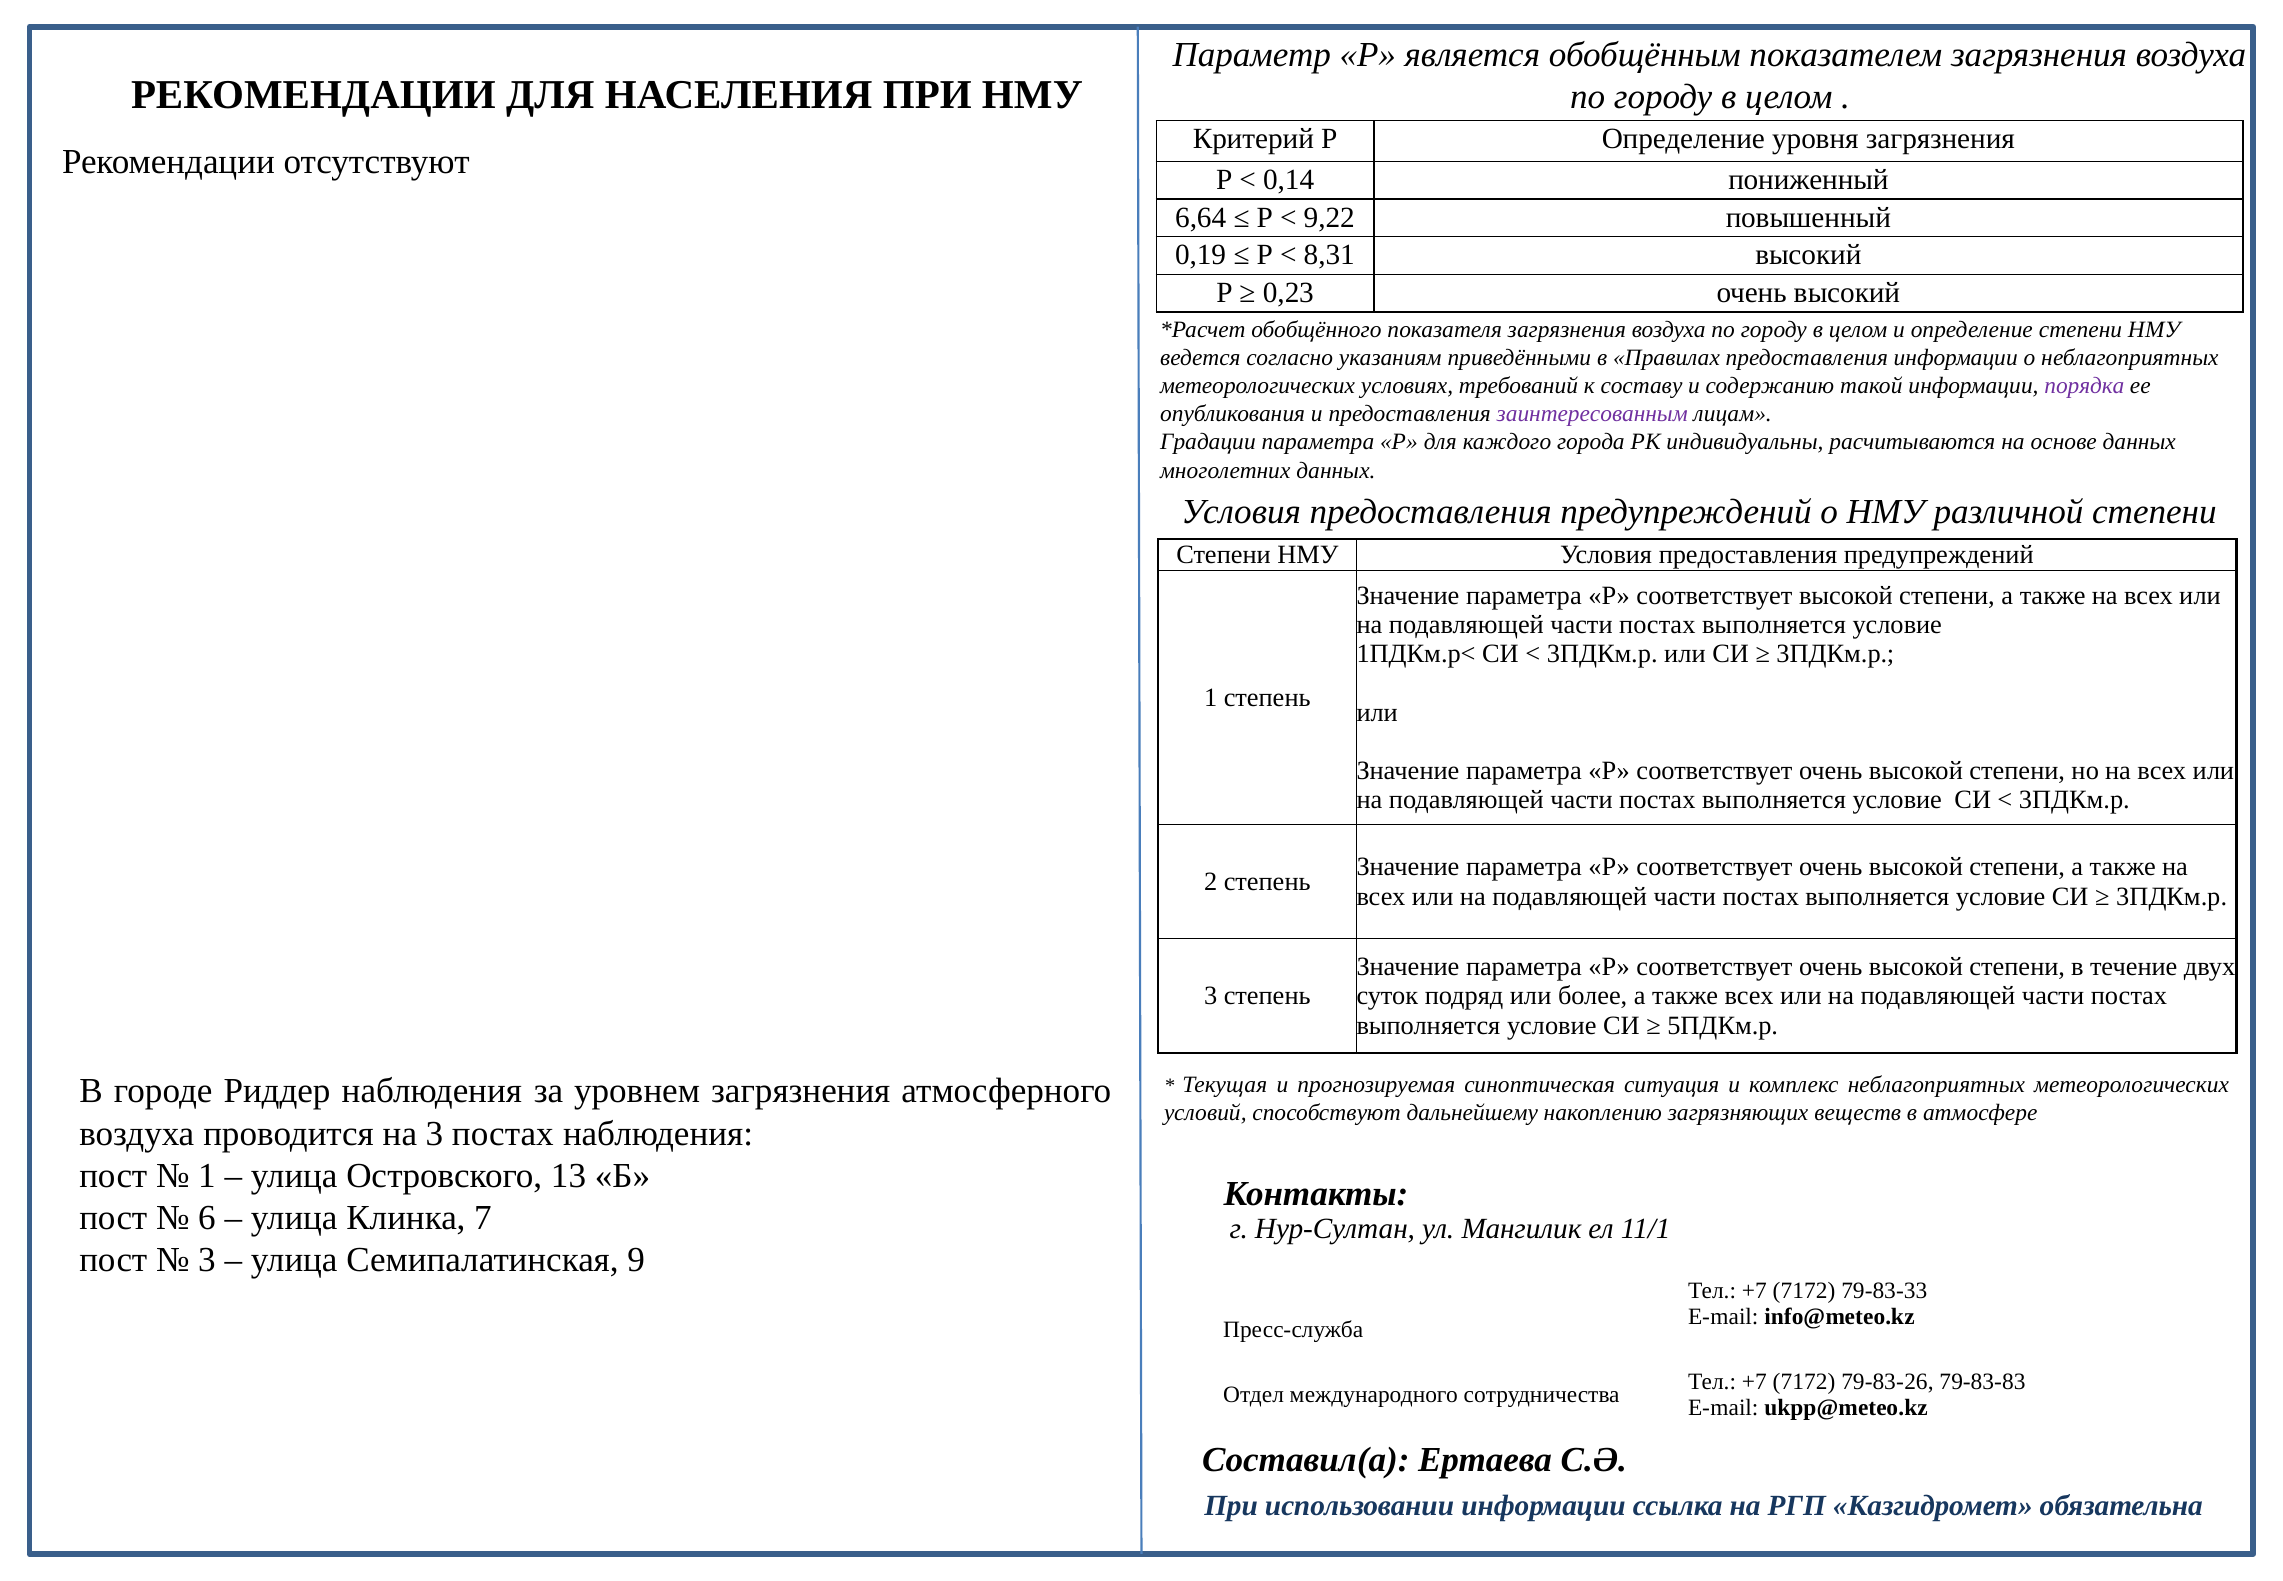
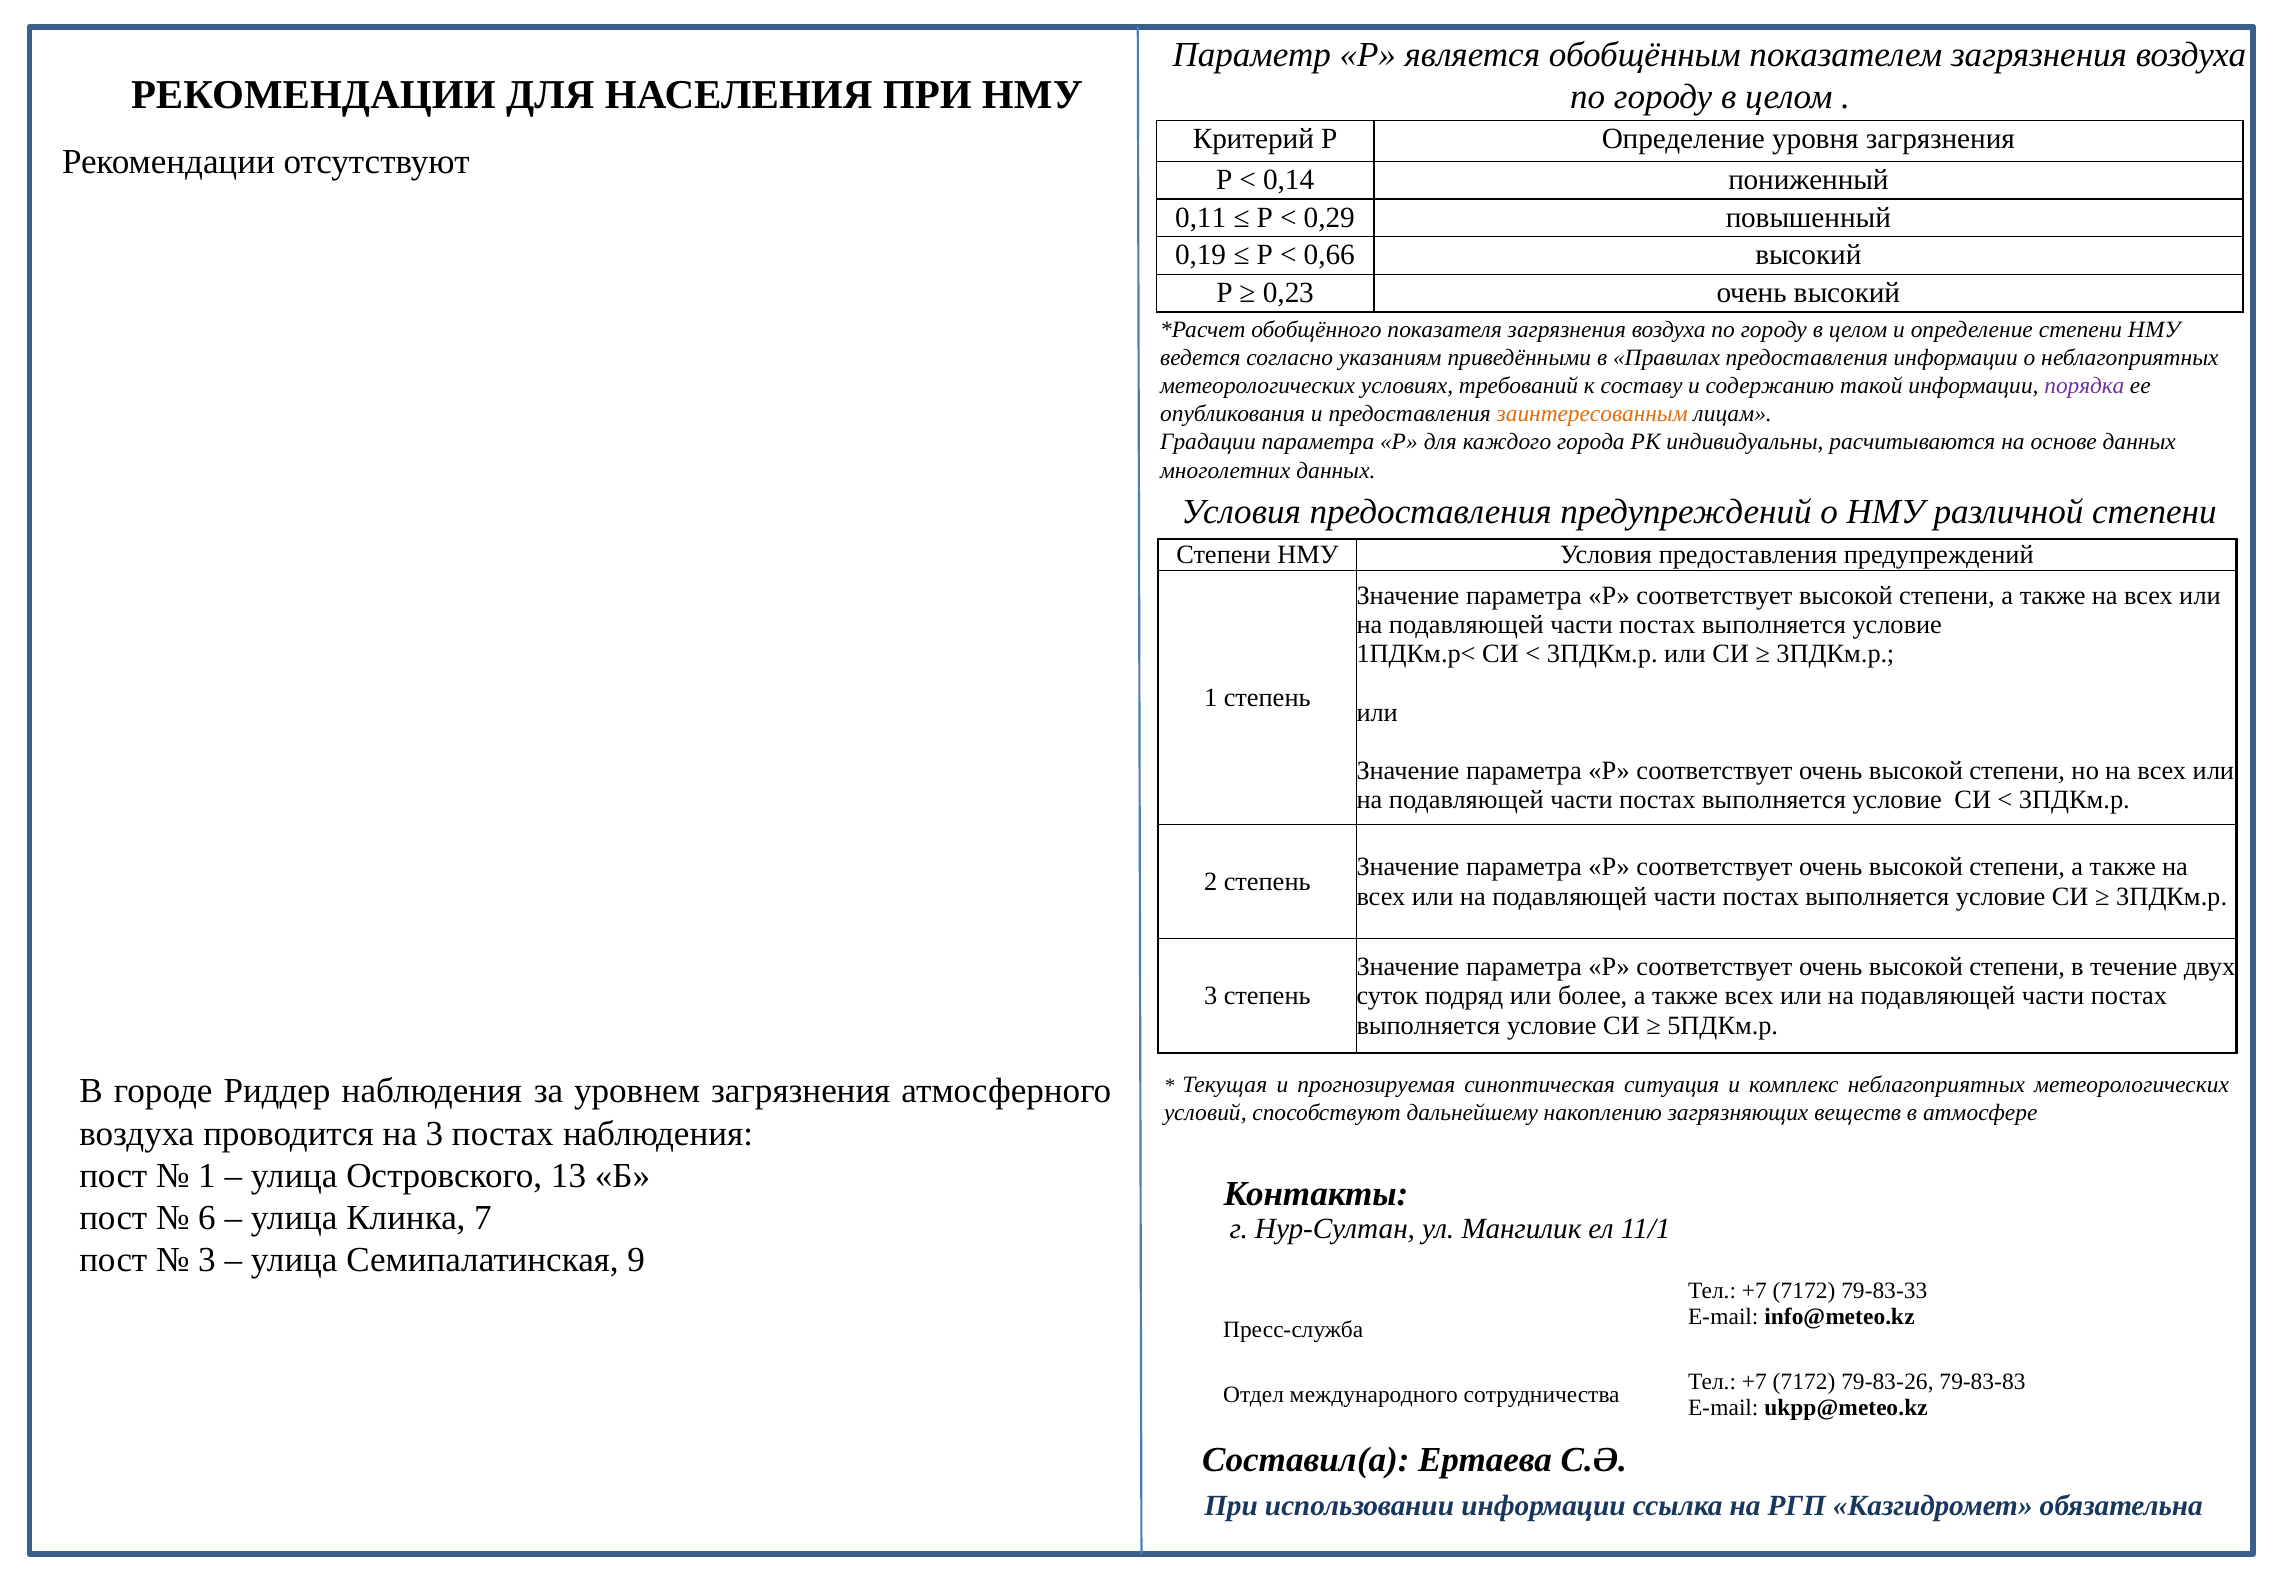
6,64: 6,64 -> 0,11
9,22: 9,22 -> 0,29
8,31: 8,31 -> 0,66
заинтересованным colour: purple -> orange
